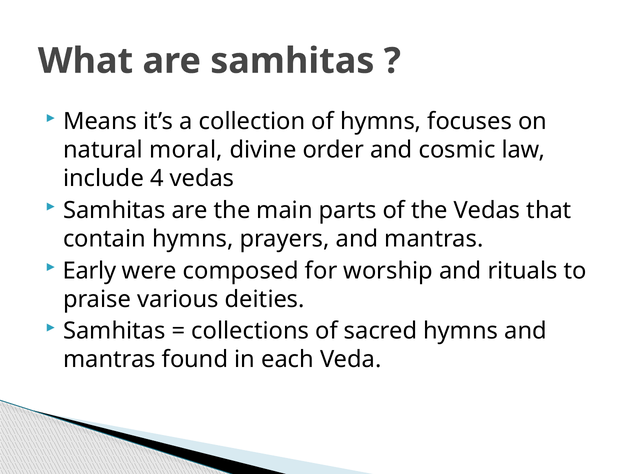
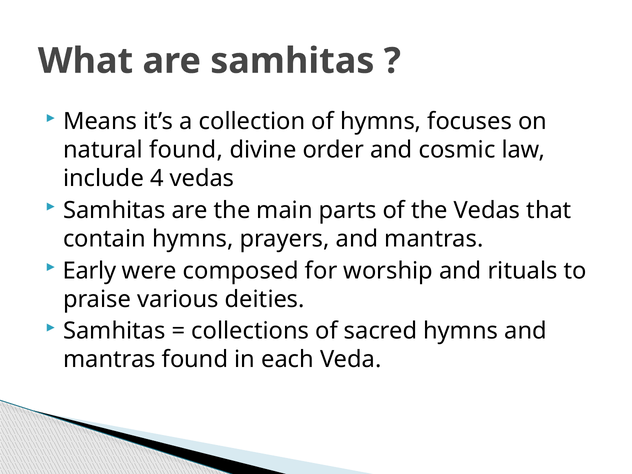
natural moral: moral -> found
